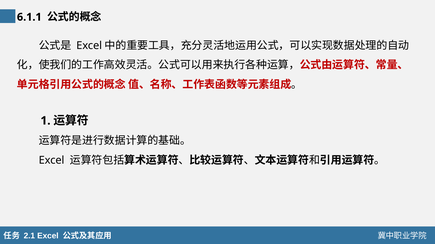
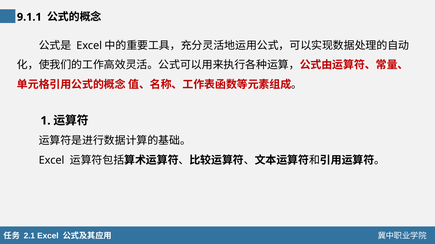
6.1.1: 6.1.1 -> 9.1.1
